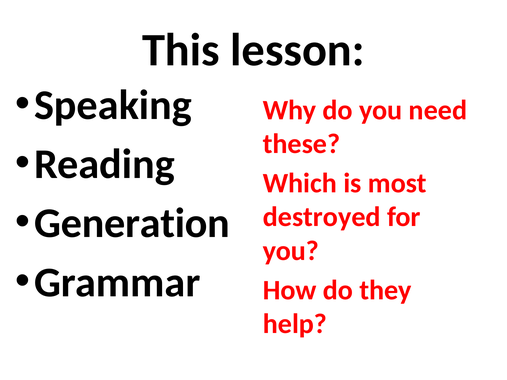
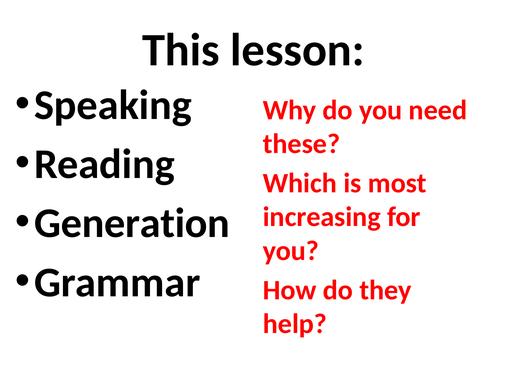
destroyed: destroyed -> increasing
